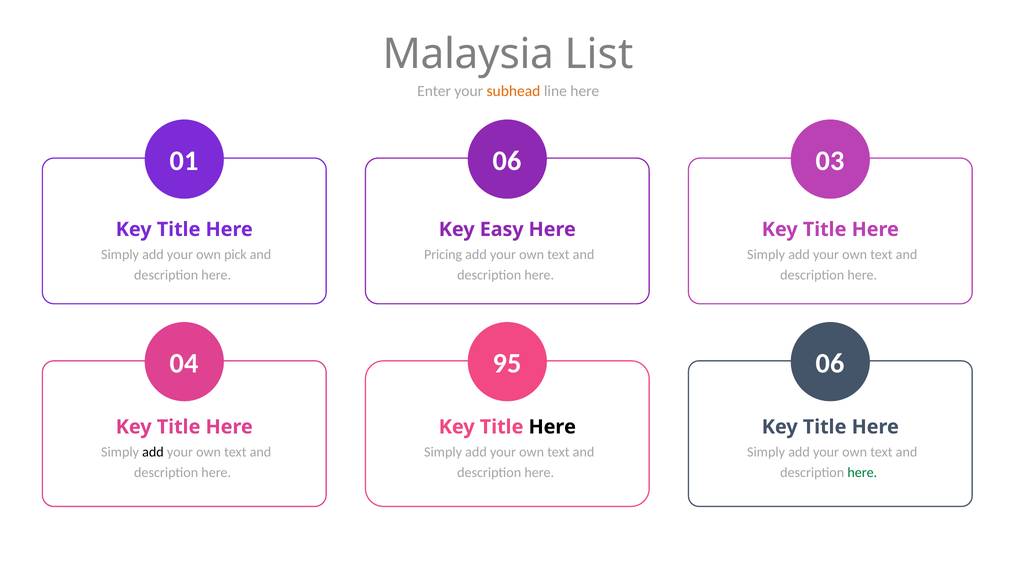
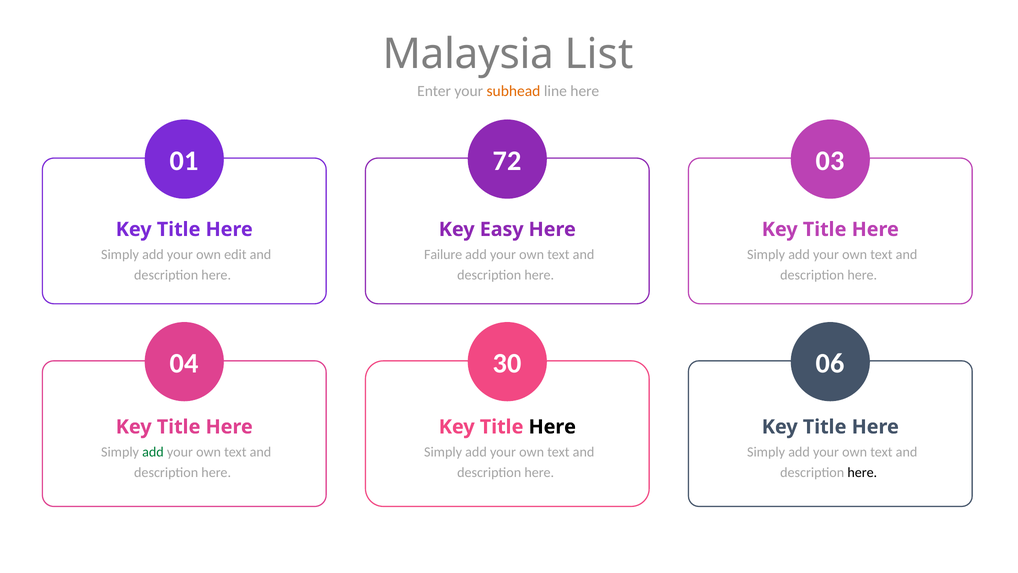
01 06: 06 -> 72
pick: pick -> edit
Pricing: Pricing -> Failure
95: 95 -> 30
add at (153, 452) colour: black -> green
here at (862, 472) colour: green -> black
